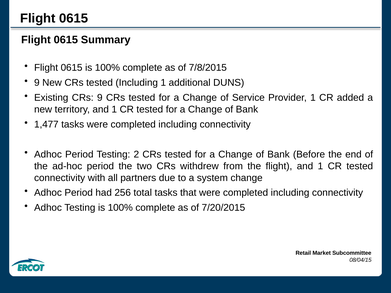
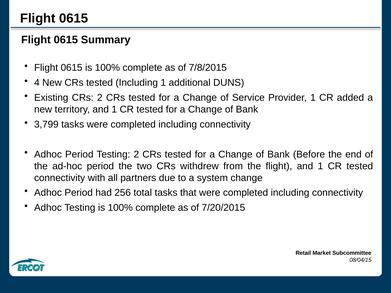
9 at (37, 83): 9 -> 4
CRs 9: 9 -> 2
1,477: 1,477 -> 3,799
